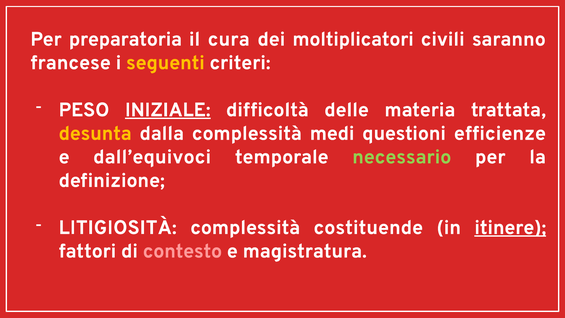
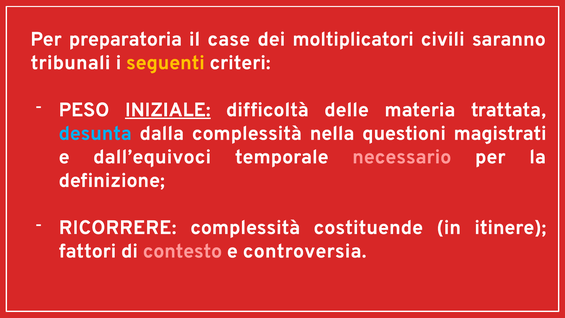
cura: cura -> case
francese: francese -> tribunali
desunta colour: yellow -> light blue
medi: medi -> nella
efficienze: efficienze -> magistrati
necessario colour: light green -> pink
LITIGIOSITÀ: LITIGIOSITÀ -> RICORRERE
itinere underline: present -> none
magistratura: magistratura -> controversia
